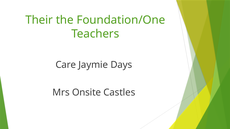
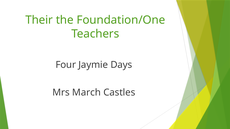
Care: Care -> Four
Onsite: Onsite -> March
